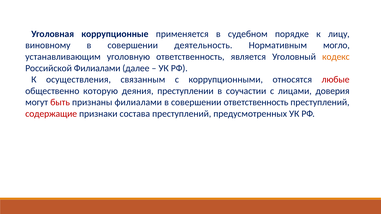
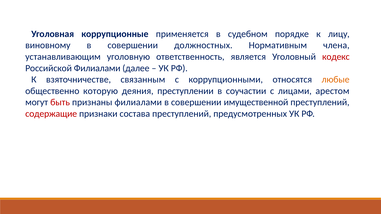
деятельность: деятельность -> должностных
могло: могло -> члена
кодекс colour: orange -> red
осуществления: осуществления -> взяточничестве
любые colour: red -> orange
доверия: доверия -> арестом
совершении ответственность: ответственность -> имущественной
